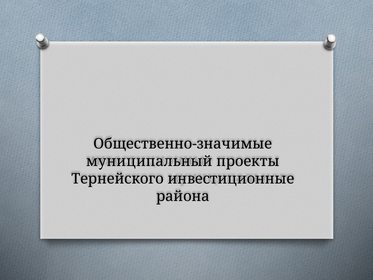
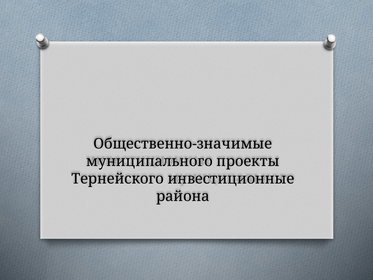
муниципальный: муниципальный -> муниципального
